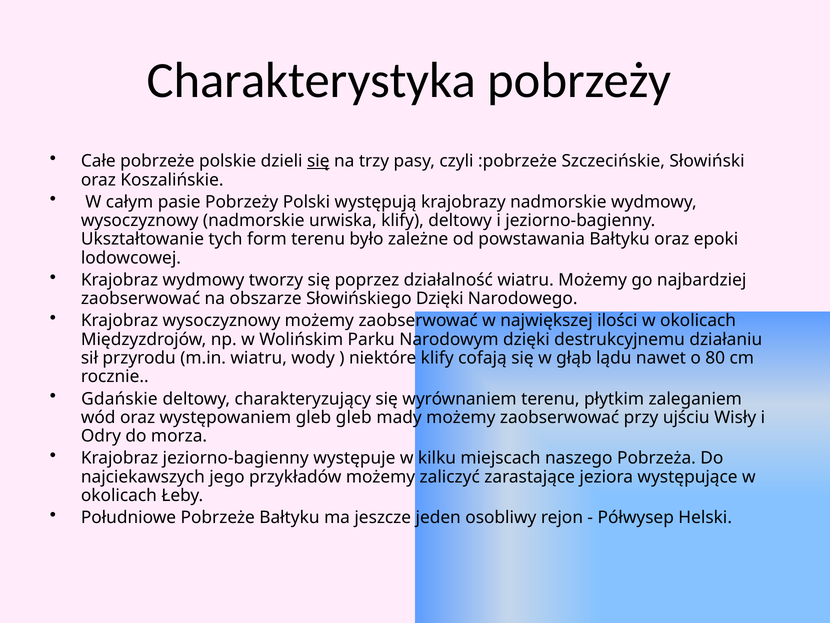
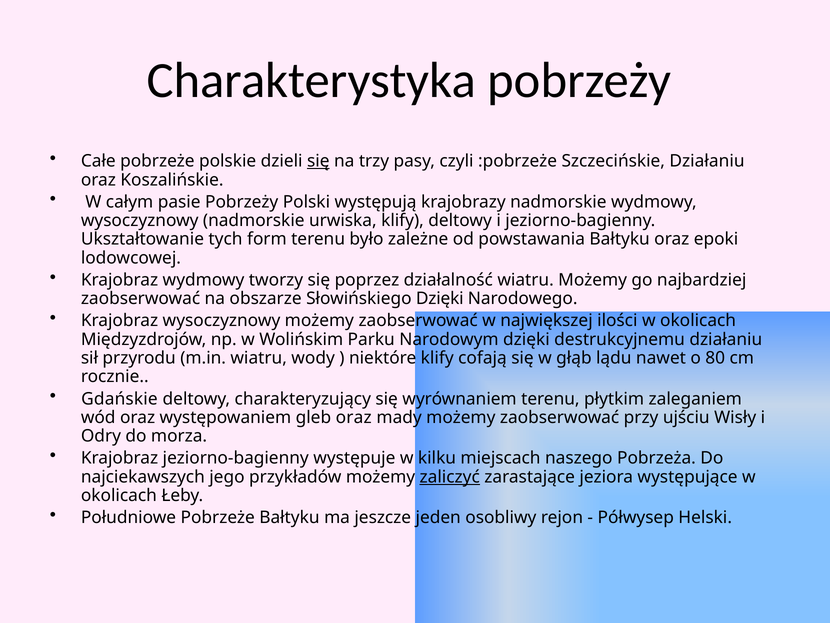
Szczecińskie Słowiński: Słowiński -> Działaniu
gleb gleb: gleb -> oraz
zaliczyć underline: none -> present
